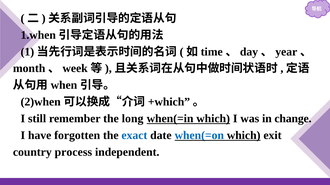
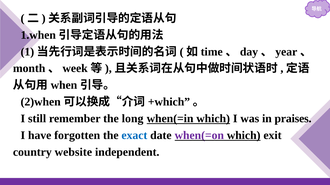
change: change -> praises
when(=on colour: blue -> purple
process: process -> website
